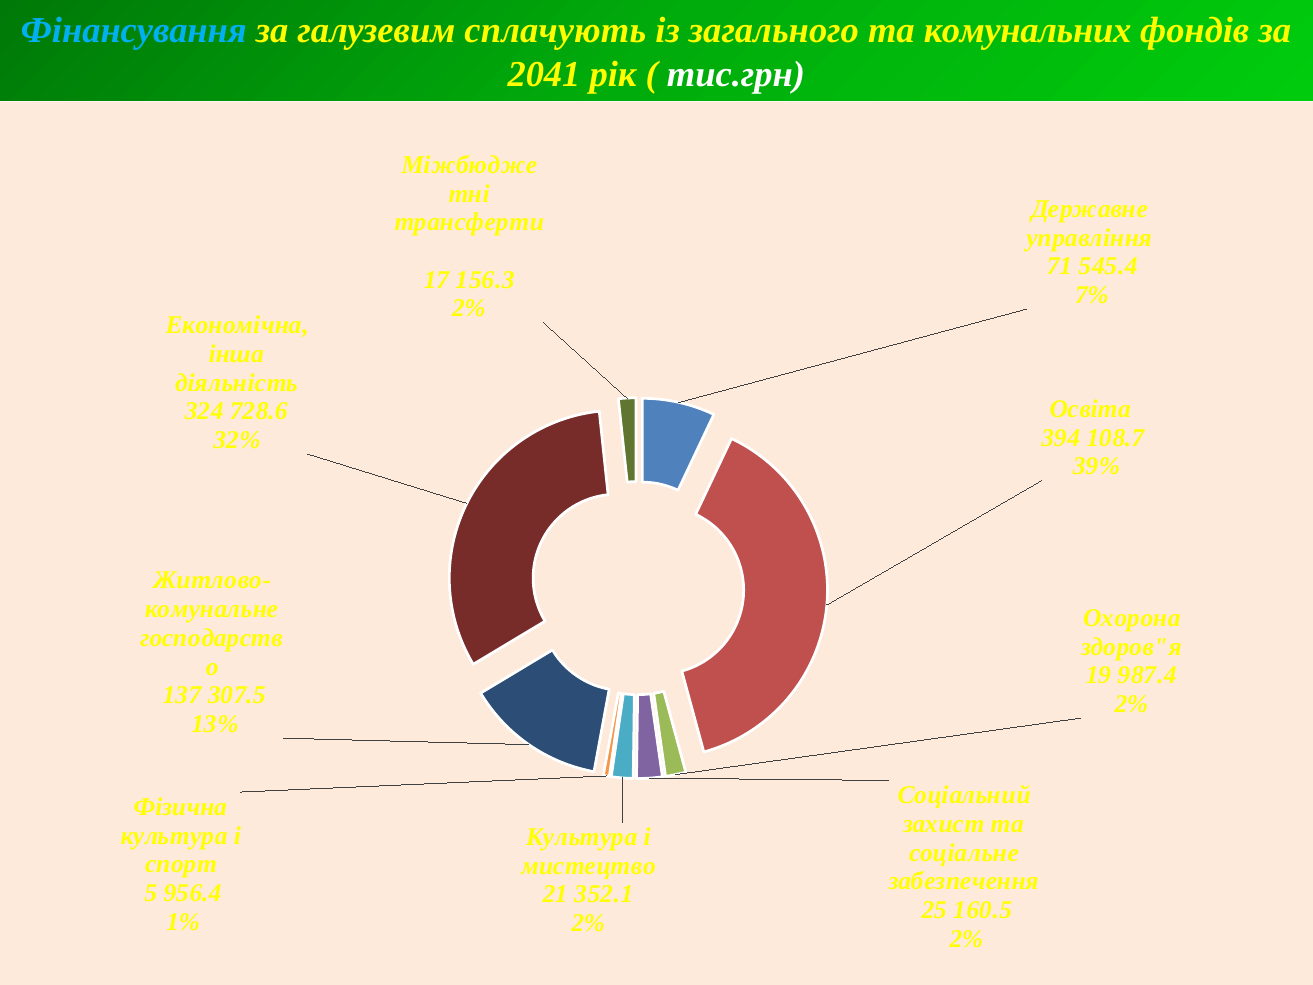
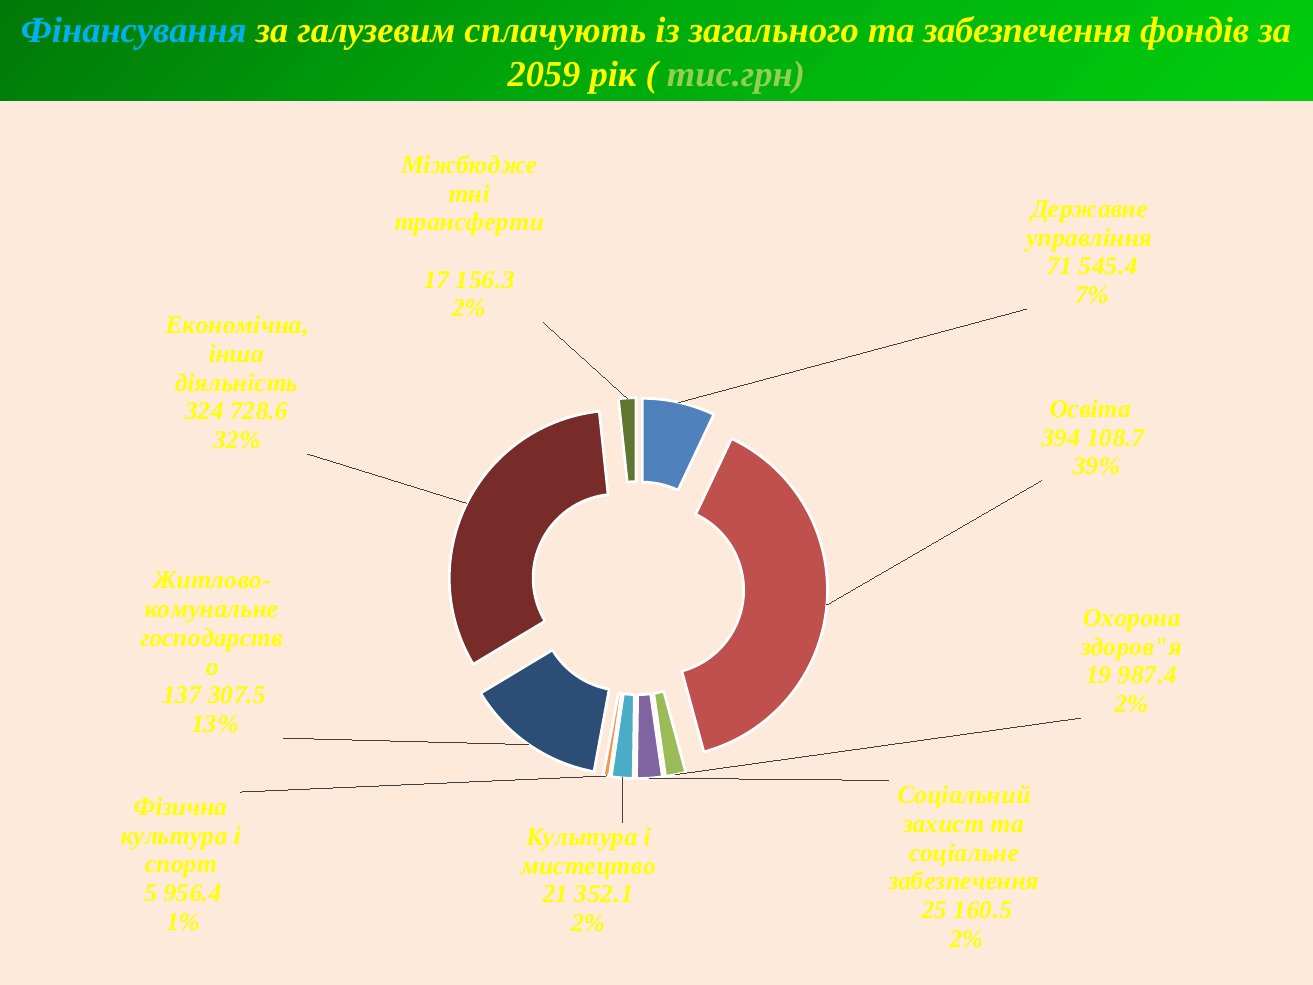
та комунальних: комунальних -> забезпечення
2041: 2041 -> 2059
тис.грн colour: white -> light green
